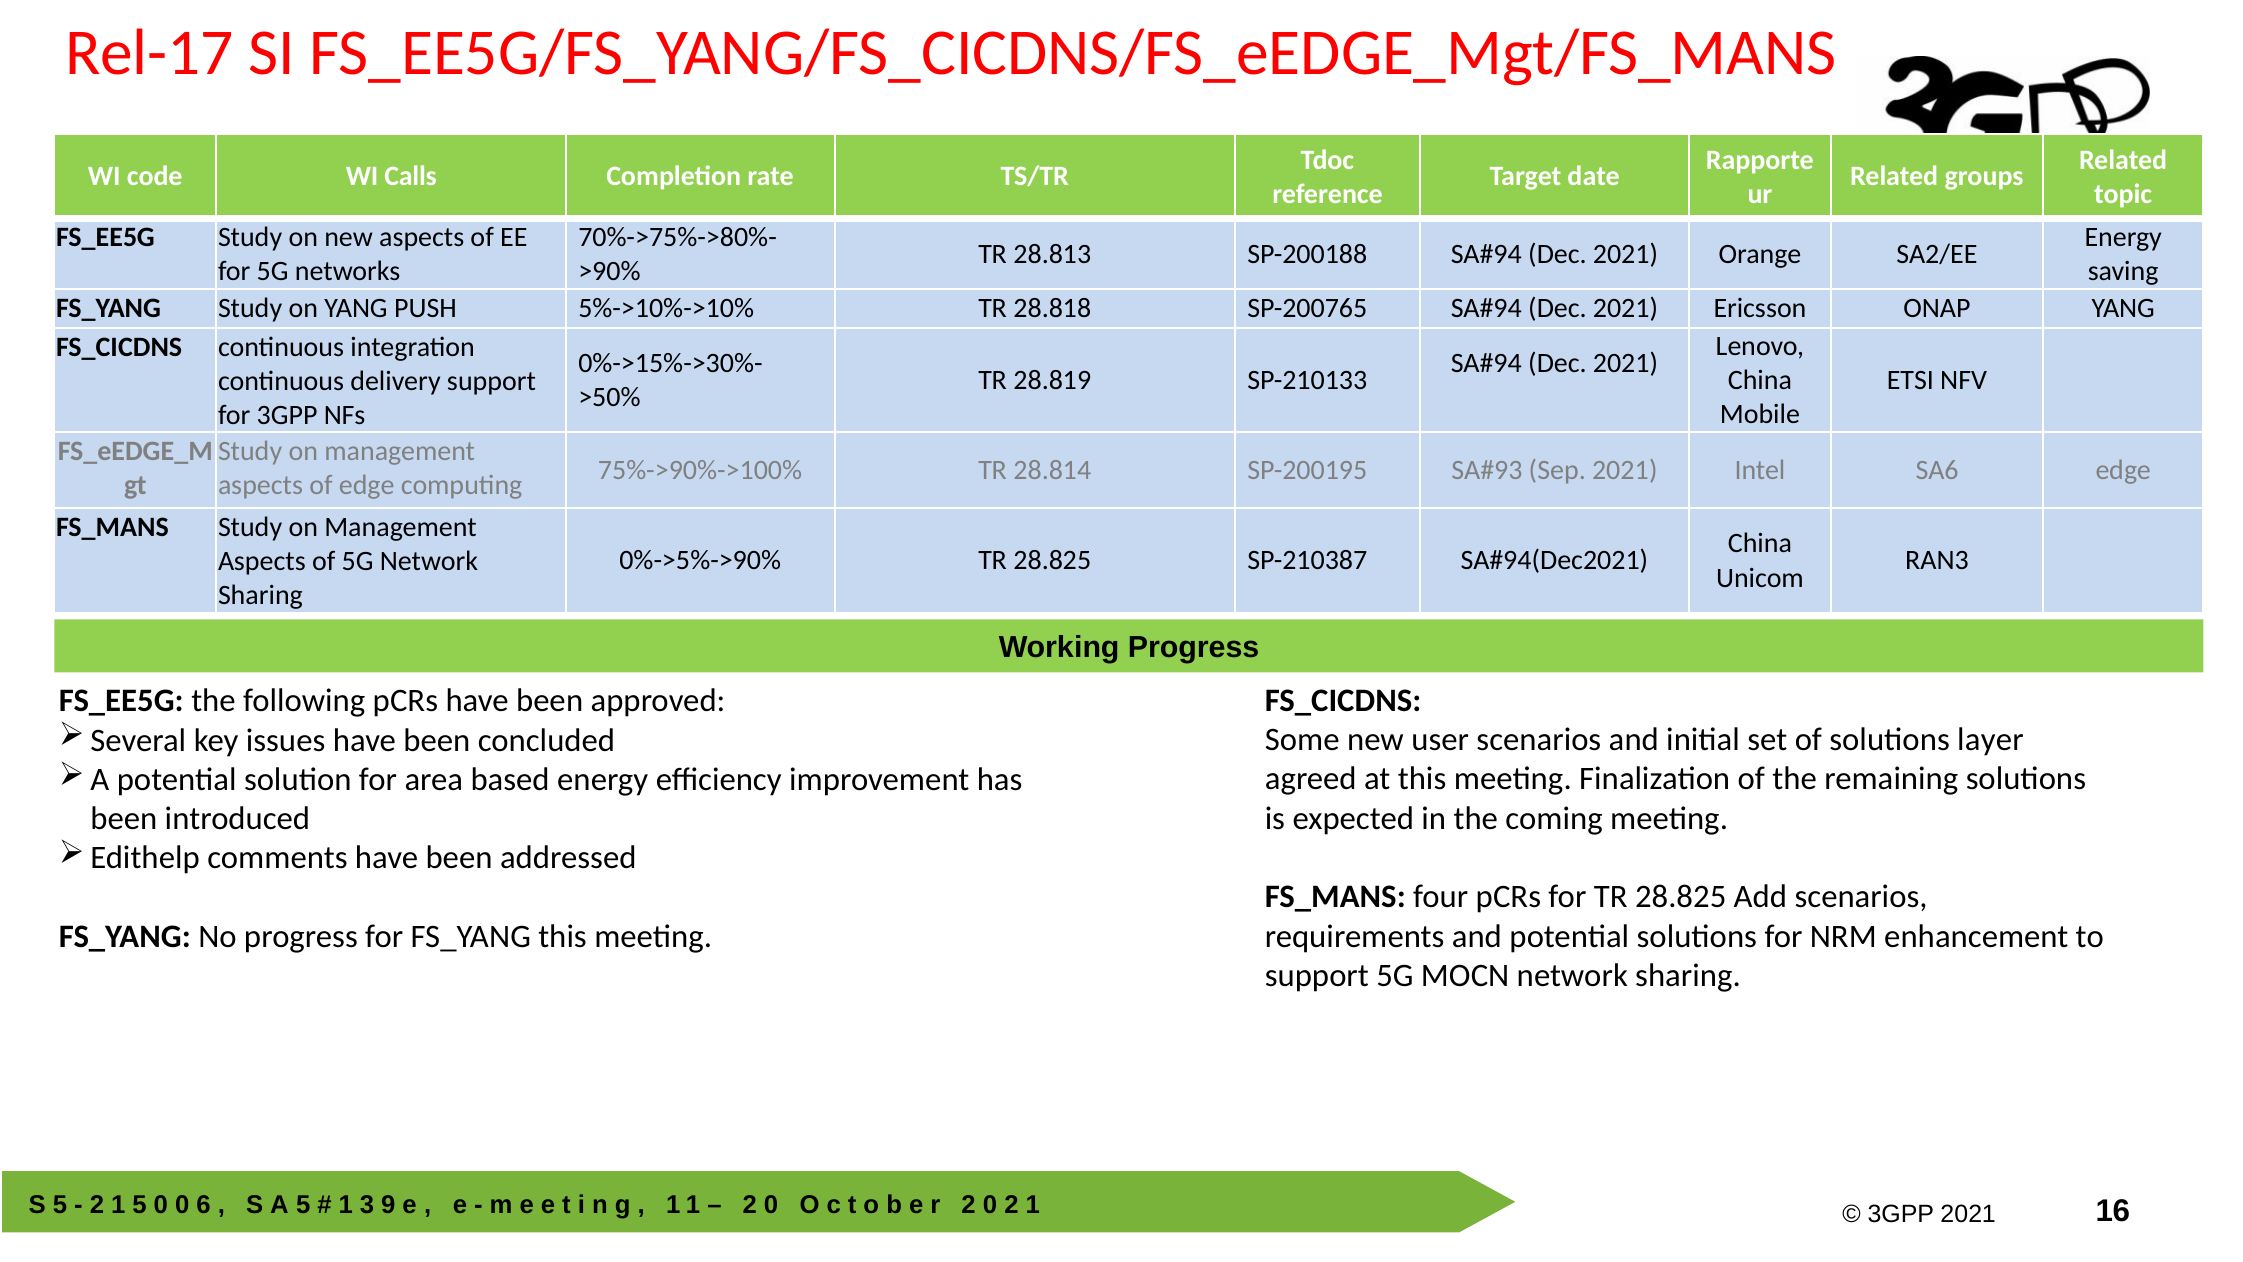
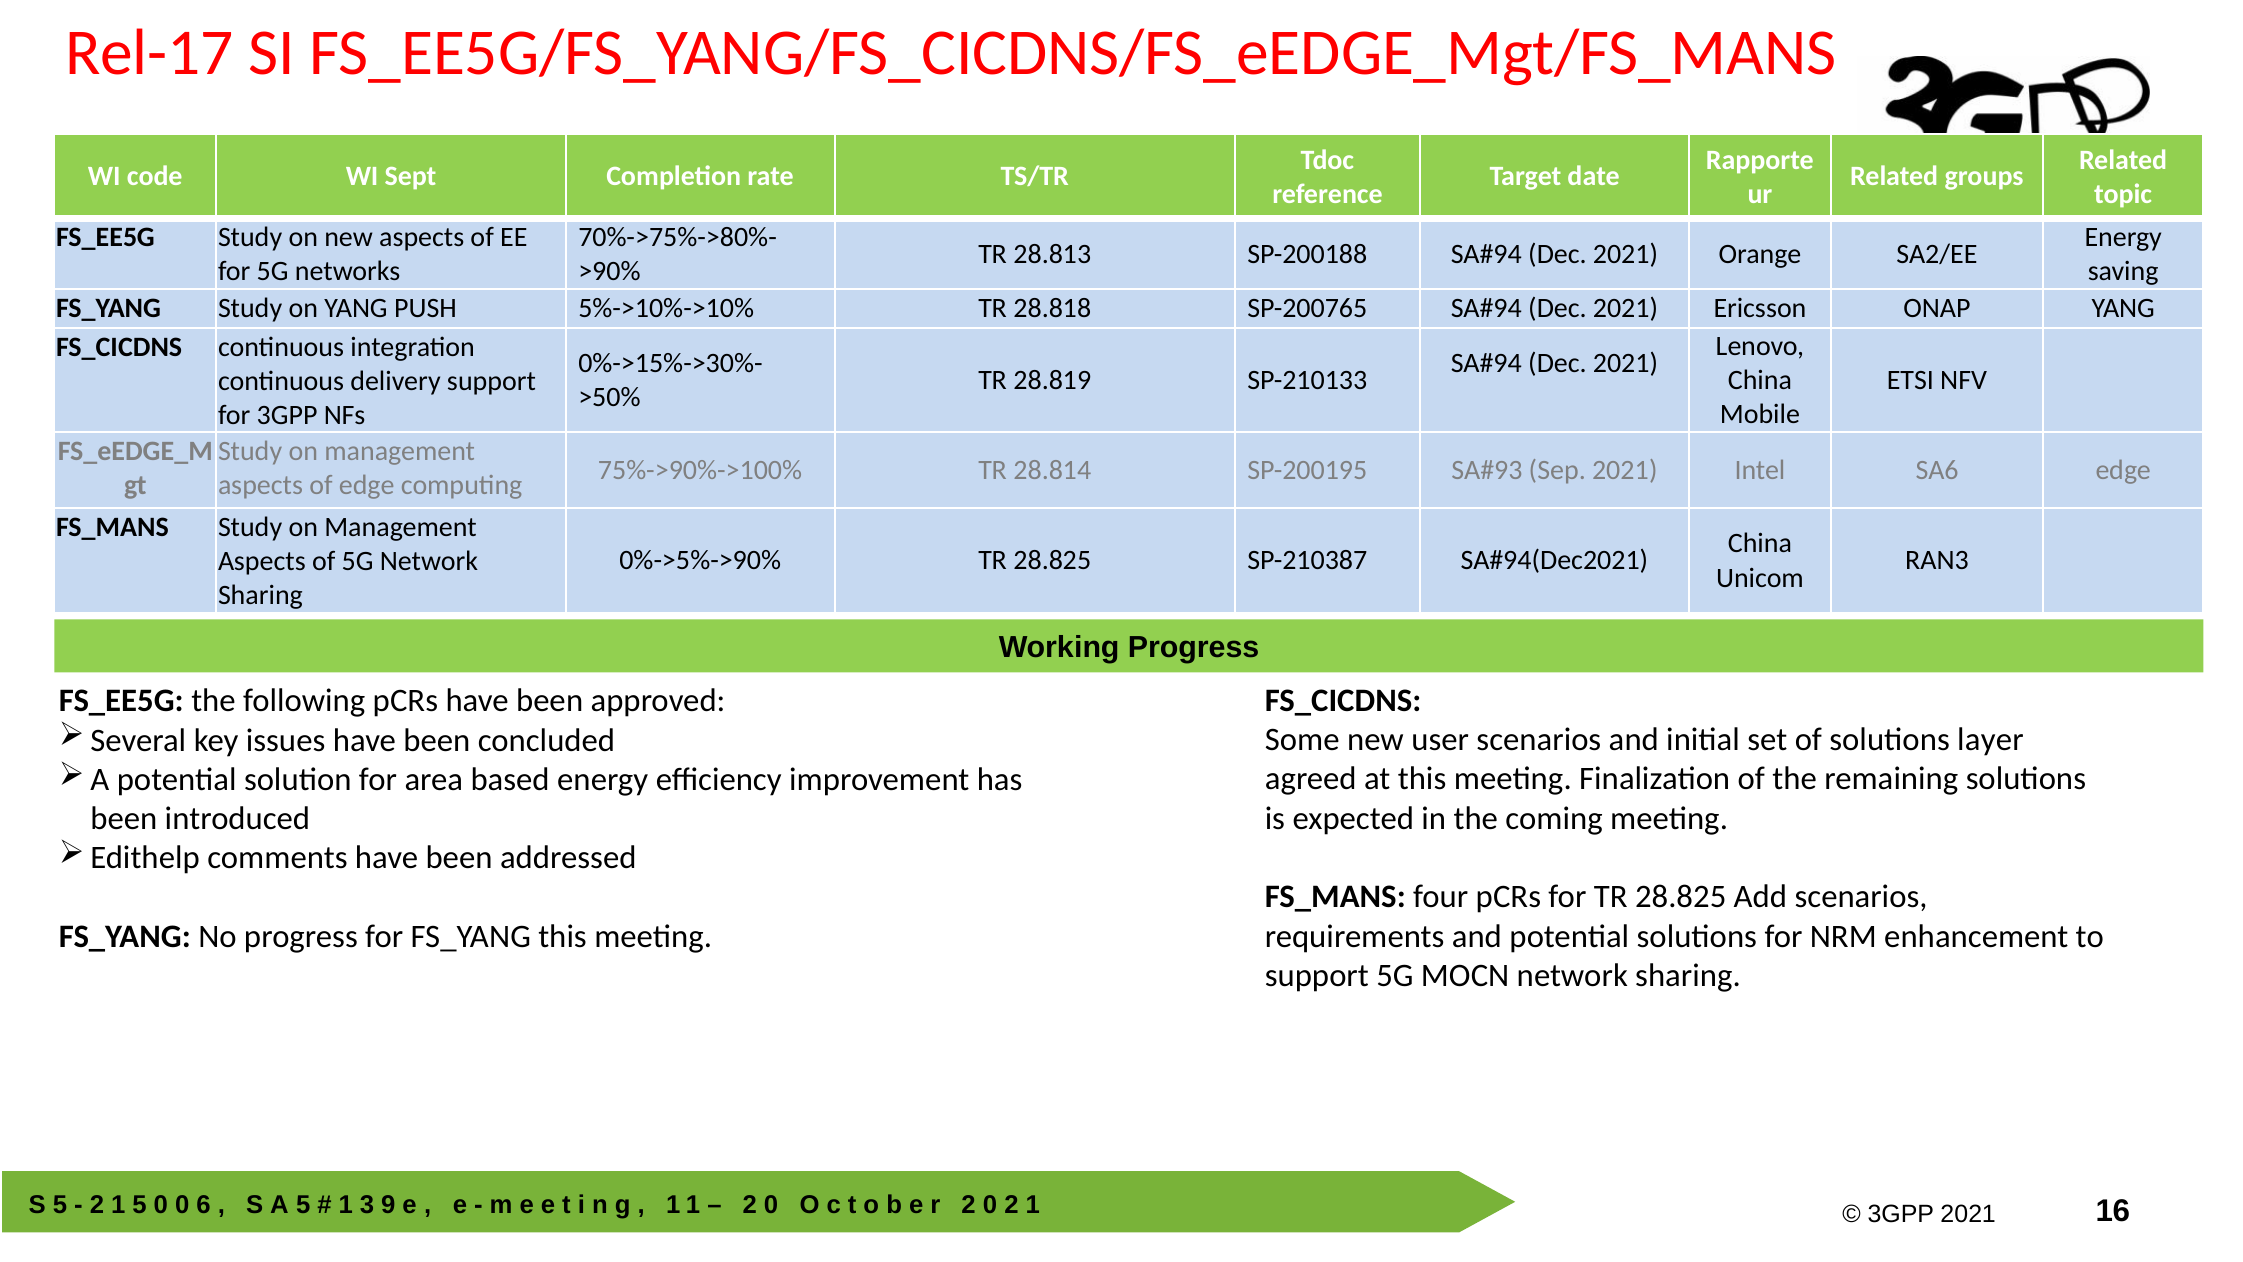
Calls: Calls -> Sept
